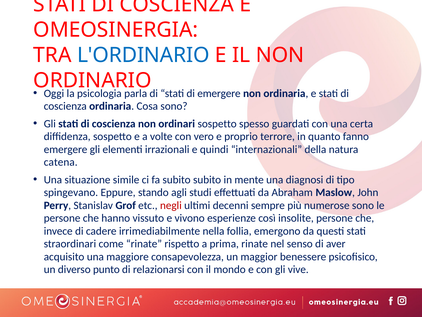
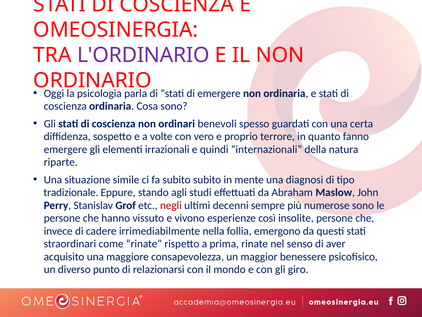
L'ORDINARIO colour: blue -> purple
ordinari sospetto: sospetto -> benevoli
catena: catena -> riparte
spingevano: spingevano -> tradizionale
vive: vive -> giro
